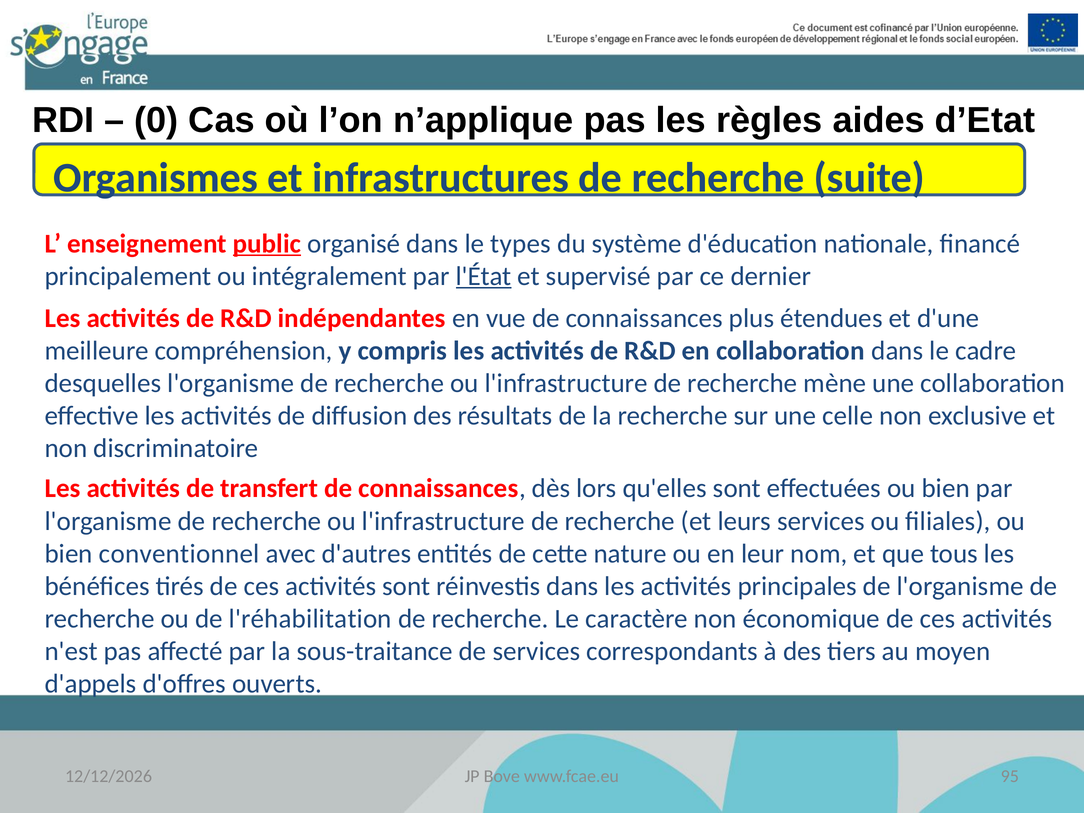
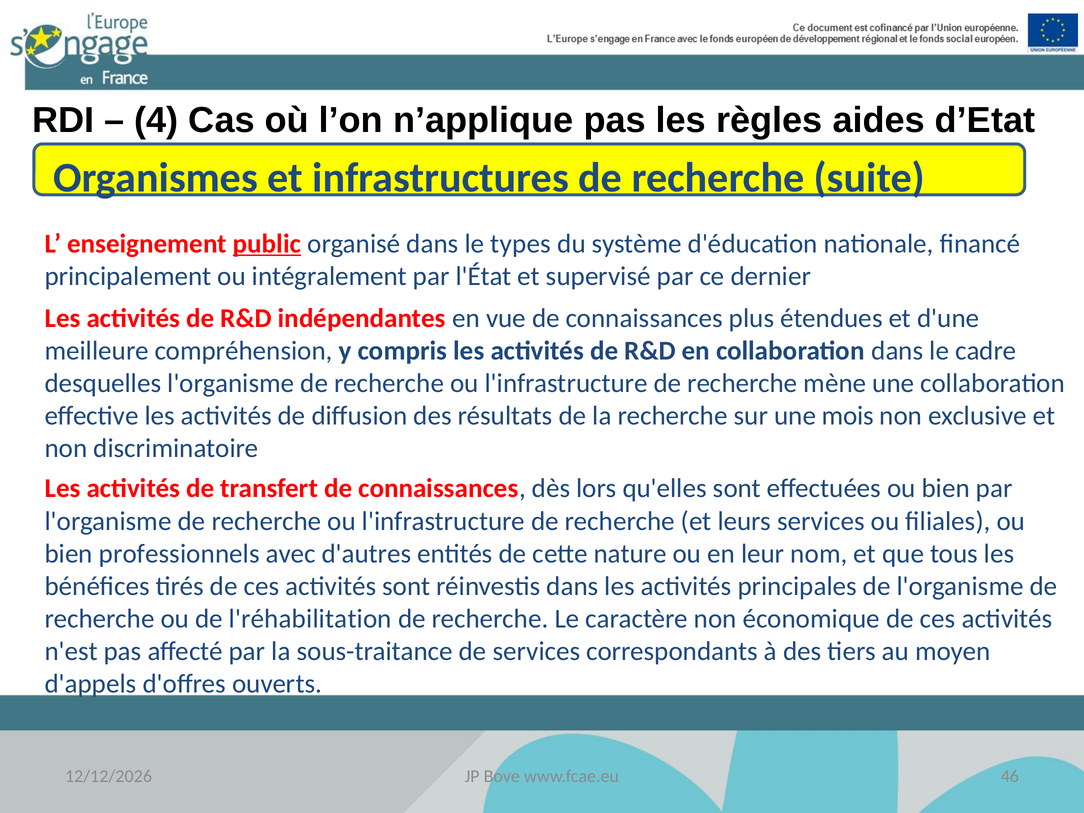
0: 0 -> 4
l'État underline: present -> none
celle: celle -> mois
conventionnel: conventionnel -> professionnels
95: 95 -> 46
